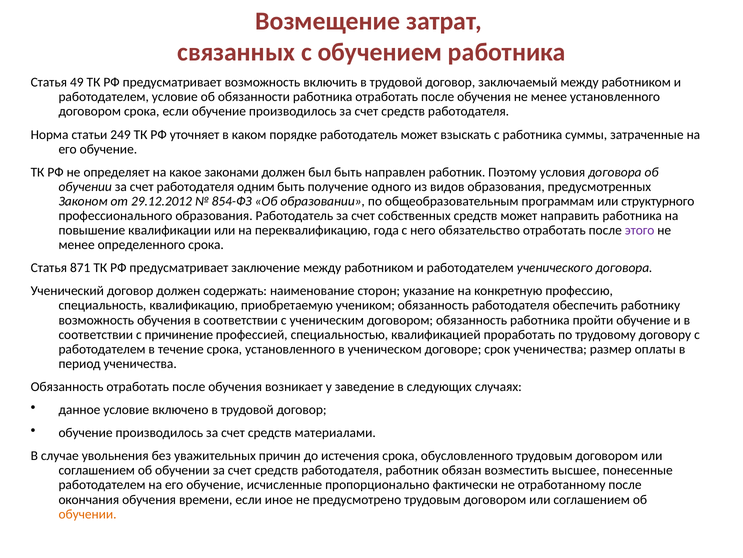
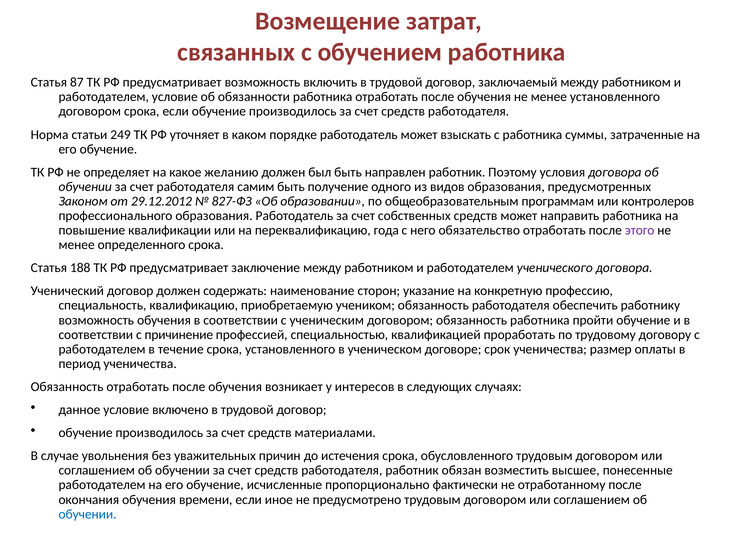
49: 49 -> 87
законами: законами -> желанию
одним: одним -> самим
854-ФЗ: 854-ФЗ -> 827-ФЗ
структурного: структурного -> контролеров
871: 871 -> 188
заведение: заведение -> интересов
обучении at (88, 513) colour: orange -> blue
